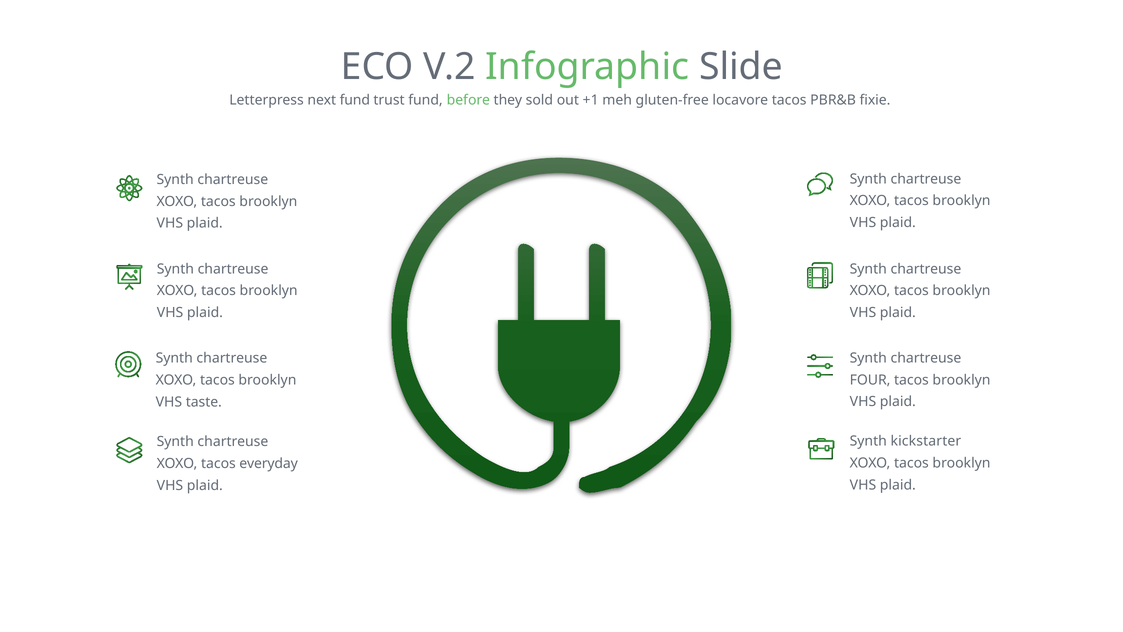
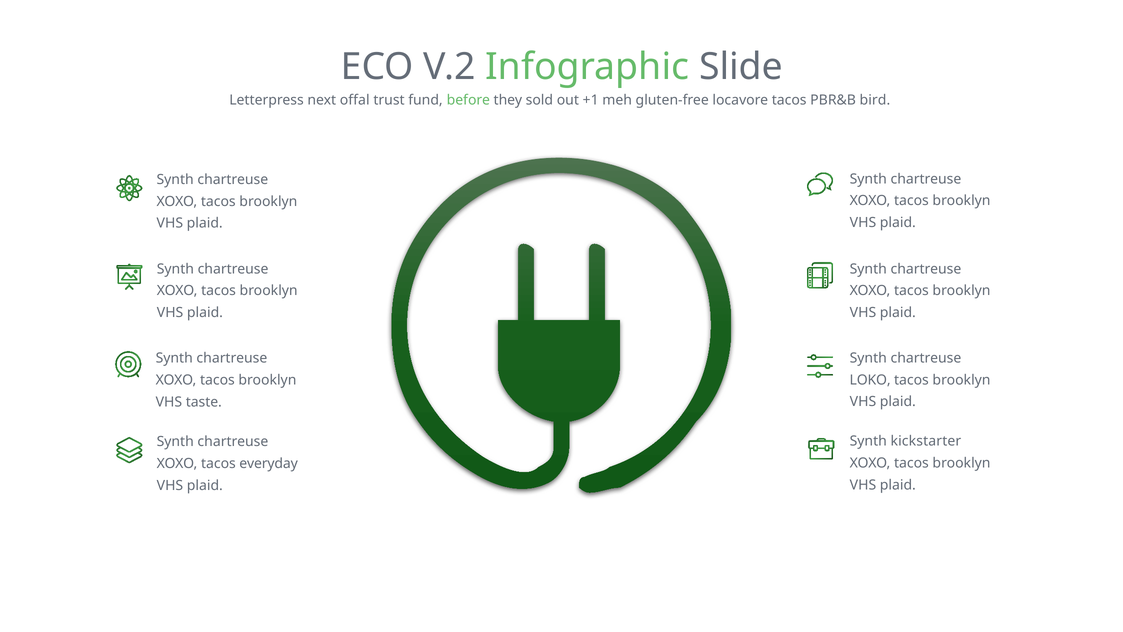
next fund: fund -> offal
fixie: fixie -> bird
FOUR: FOUR -> LOKO
